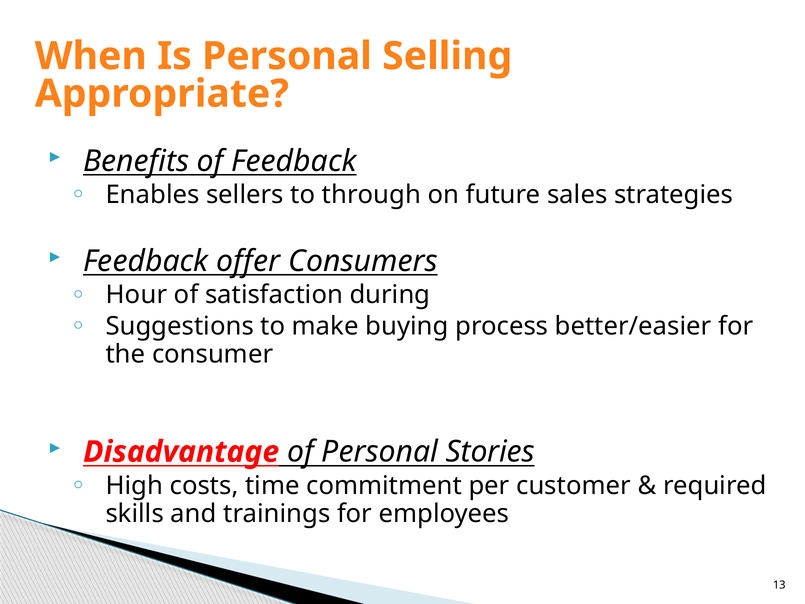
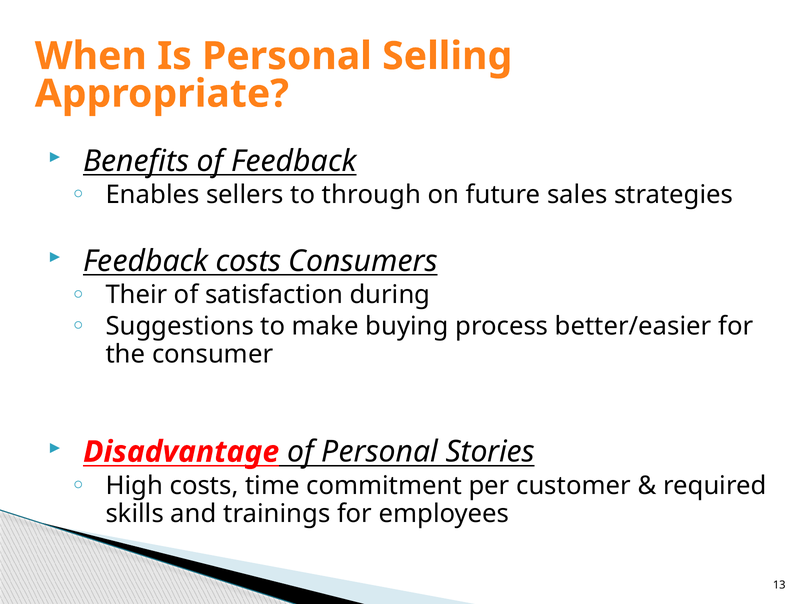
Feedback offer: offer -> costs
Hour: Hour -> Their
